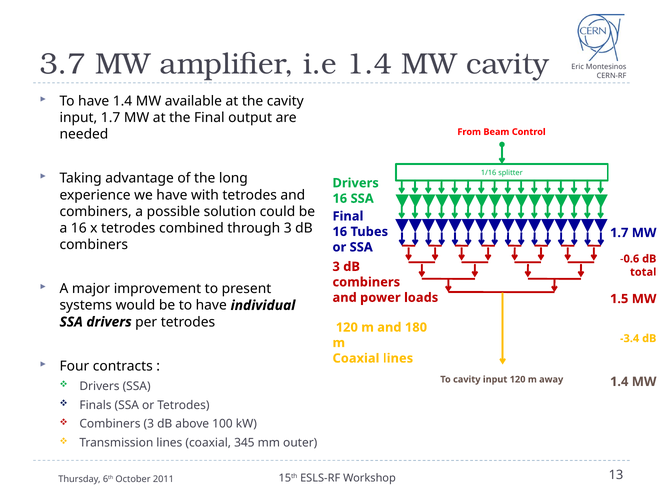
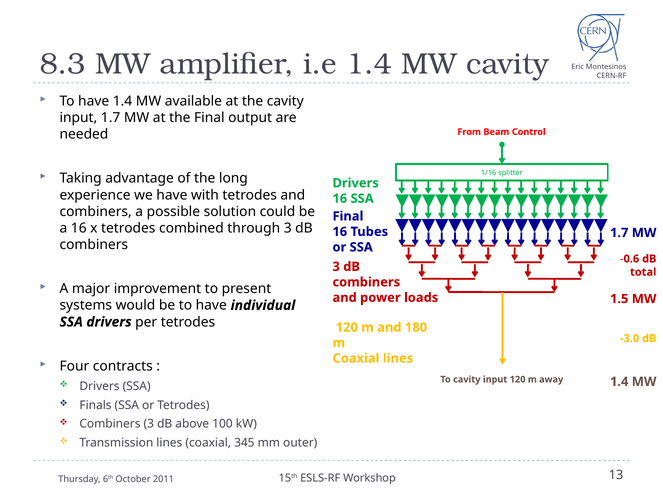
3.7: 3.7 -> 8.3
-3.4: -3.4 -> -3.0
